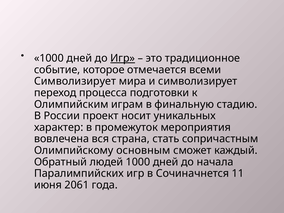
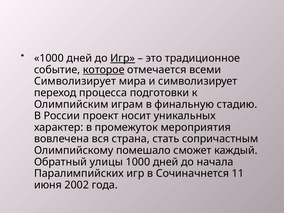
которое underline: none -> present
основным: основным -> помешало
людей: людей -> улицы
2061: 2061 -> 2002
